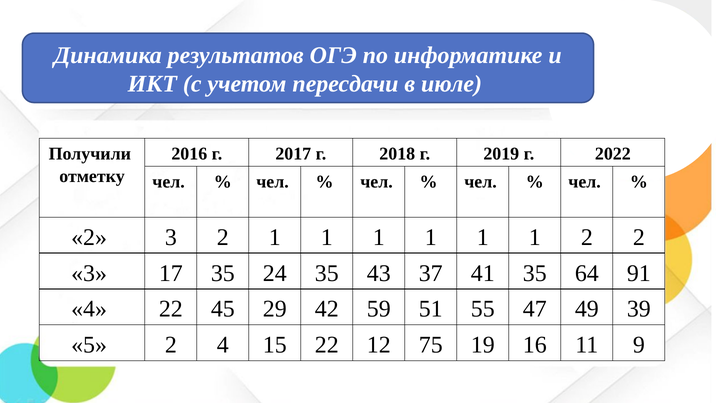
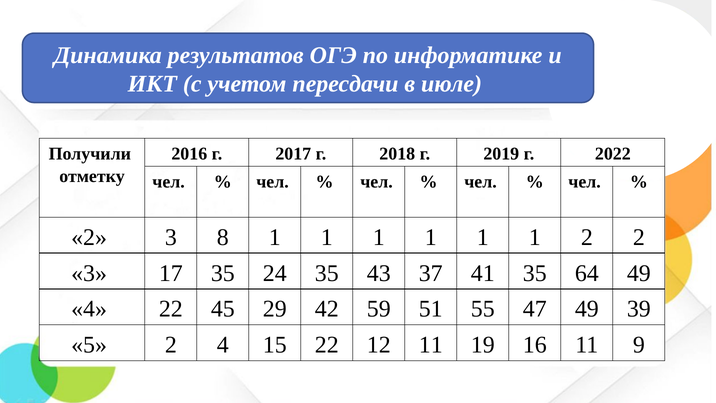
3 2: 2 -> 8
64 91: 91 -> 49
12 75: 75 -> 11
